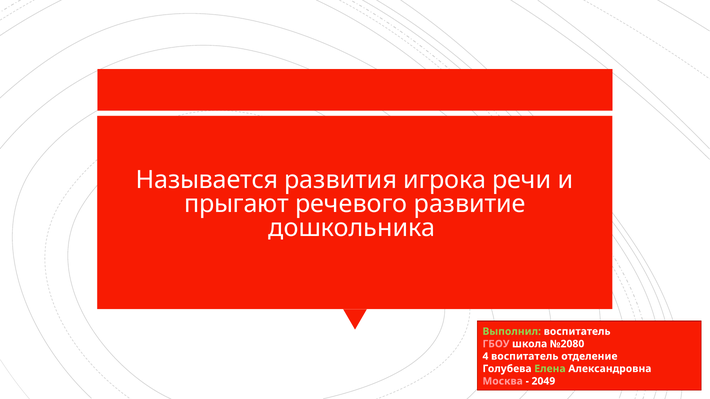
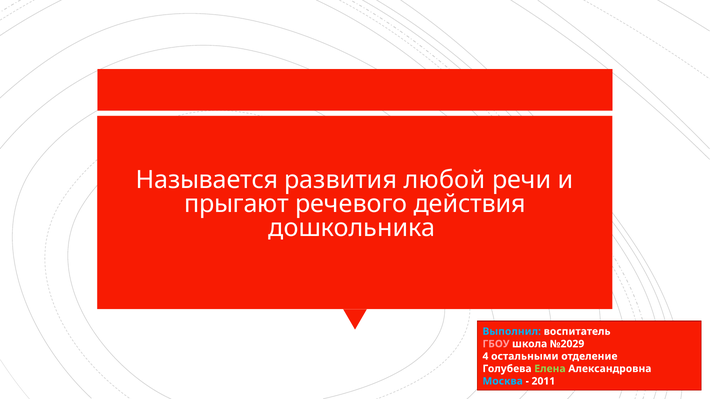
игрока: игрока -> любой
развитие: развитие -> действия
Выполнил colour: light green -> light blue
№2080: №2080 -> №2029
4 воспитатель: воспитатель -> остальными
Москва colour: pink -> light blue
2049: 2049 -> 2011
